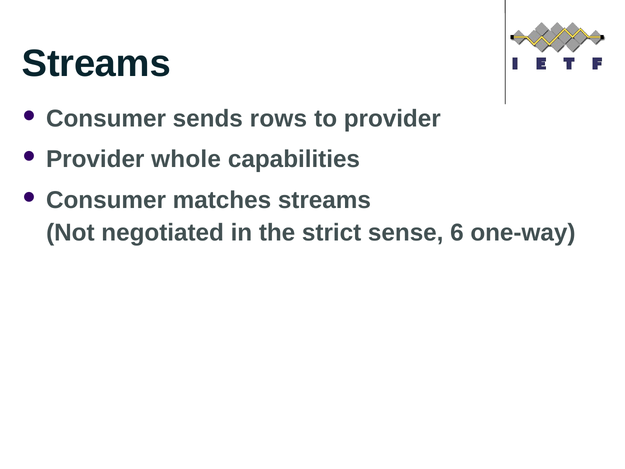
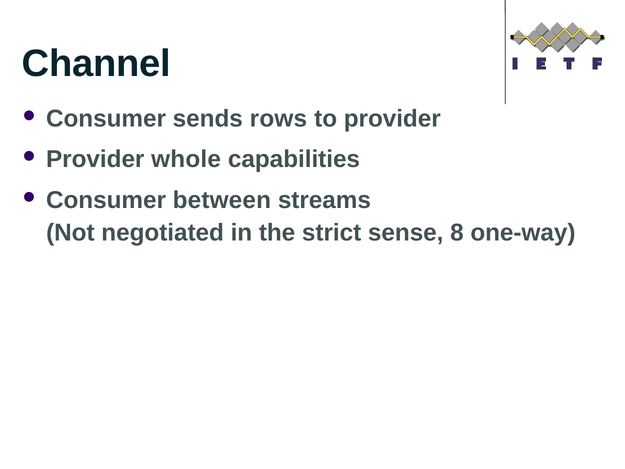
Streams at (96, 64): Streams -> Channel
matches: matches -> between
6: 6 -> 8
